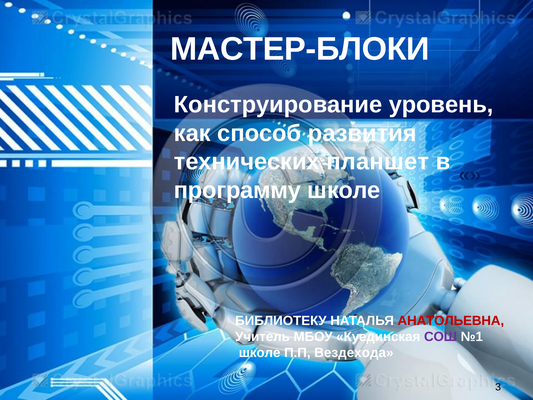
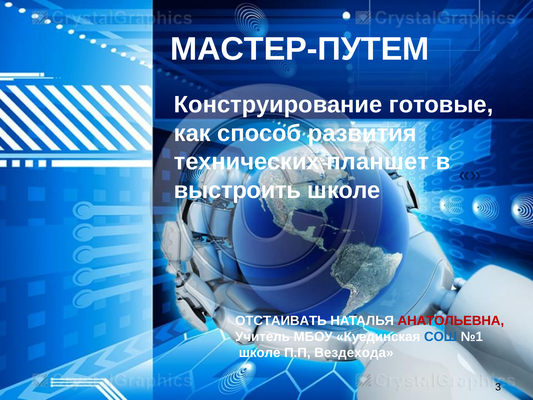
МАСТЕР-БЛОКИ: МАСТЕР-БЛОКИ -> МАСТЕР-ПУТЕМ
уровень: уровень -> готовые
программу: программу -> выстроить
БИБЛИОТЕКУ: БИБЛИОТЕКУ -> ОТСТАИВАТЬ
СОШ colour: purple -> blue
